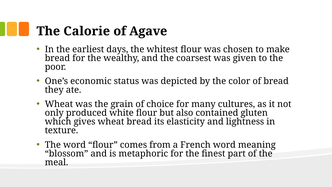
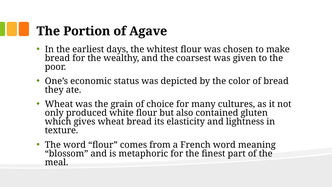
Calorie: Calorie -> Portion
